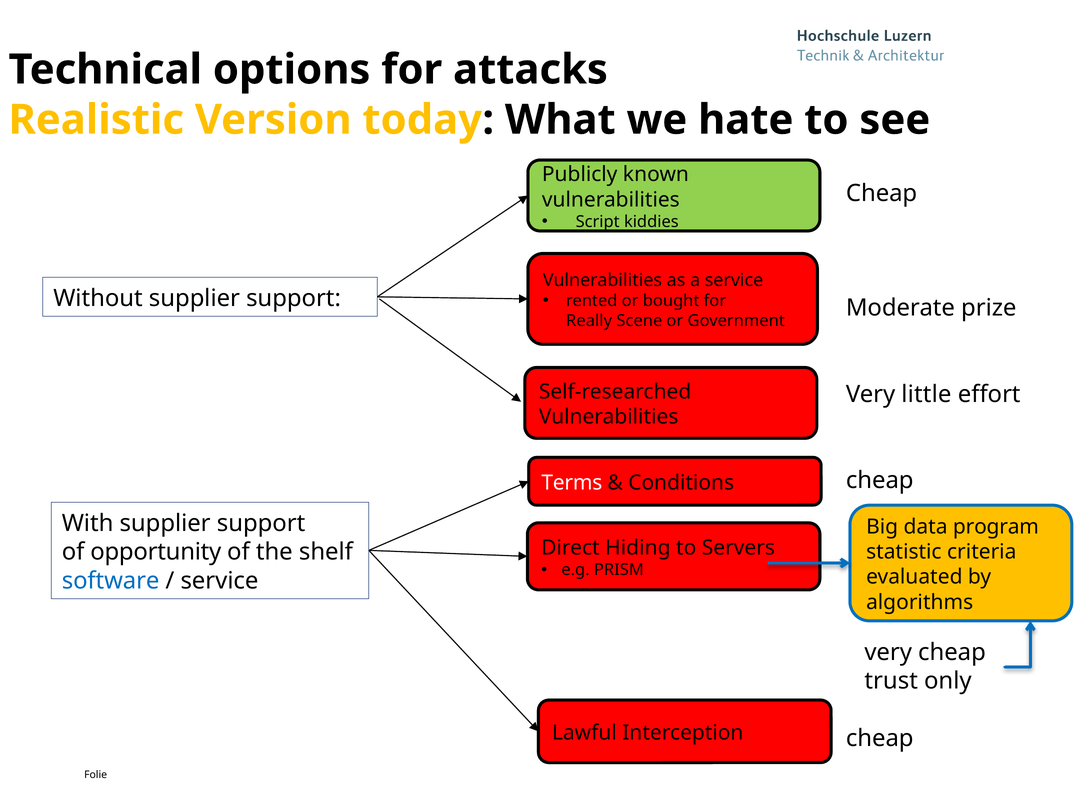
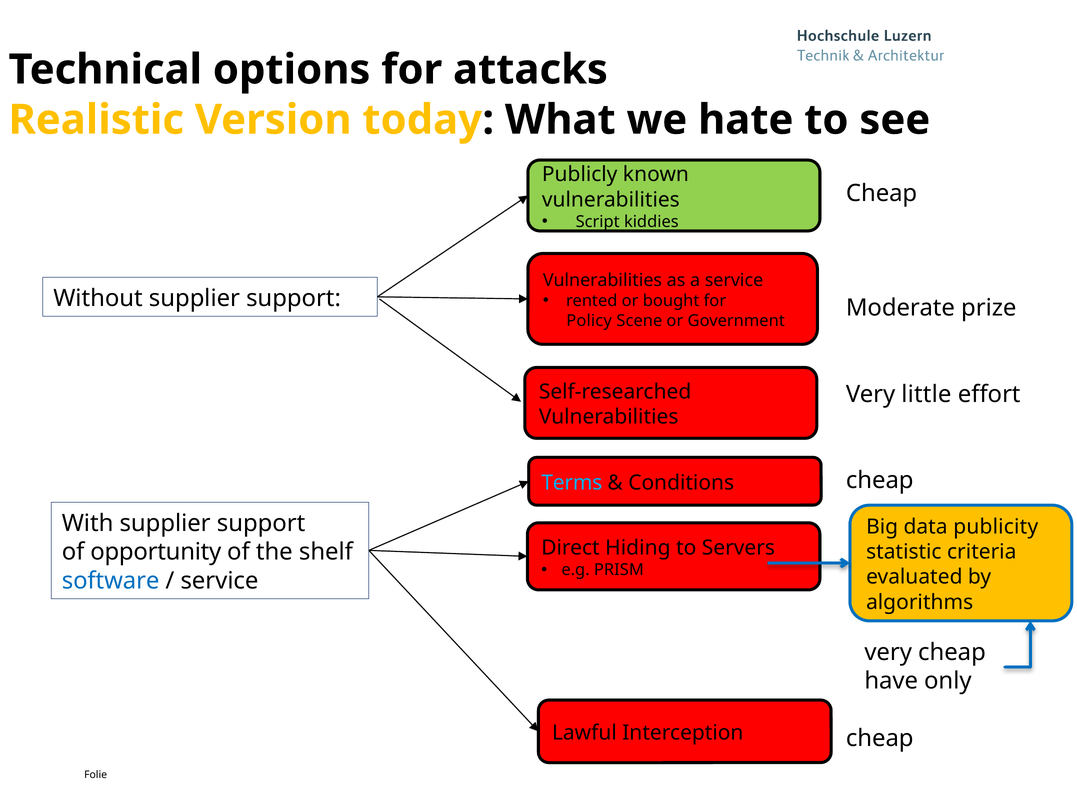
Really: Really -> Policy
Terms colour: white -> light blue
program: program -> publicity
trust: trust -> have
